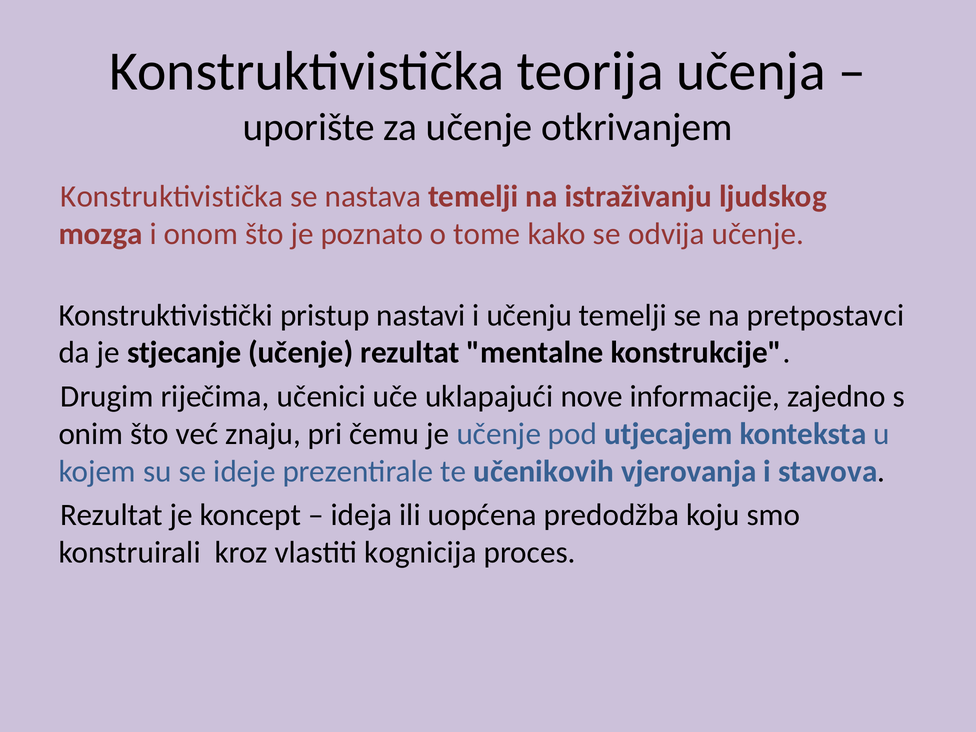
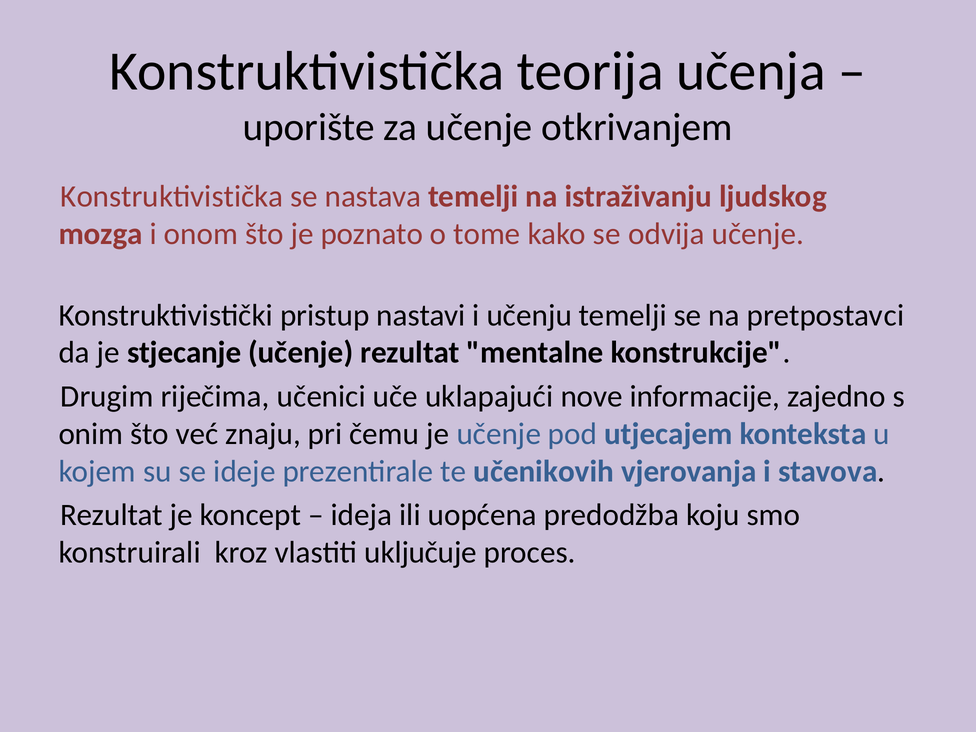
kognicija: kognicija -> uključuje
